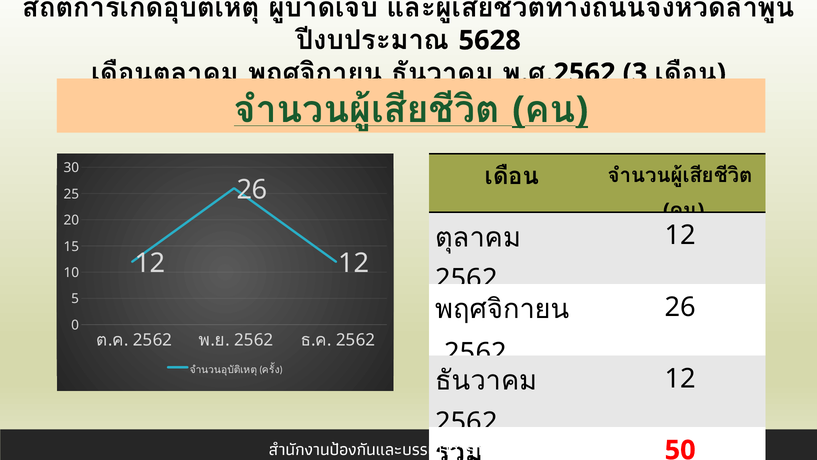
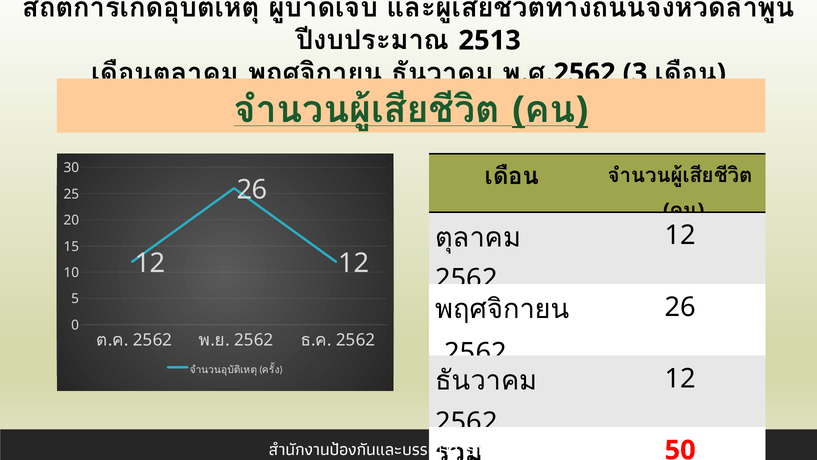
5628: 5628 -> 2513
